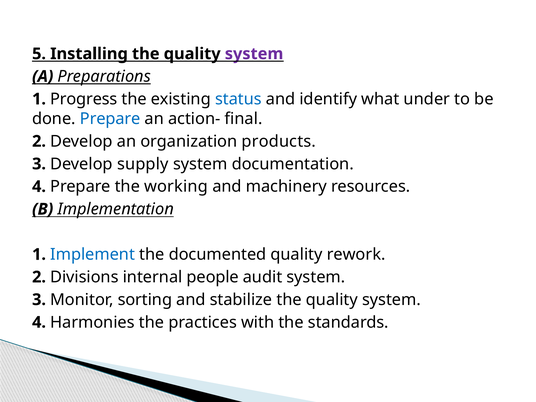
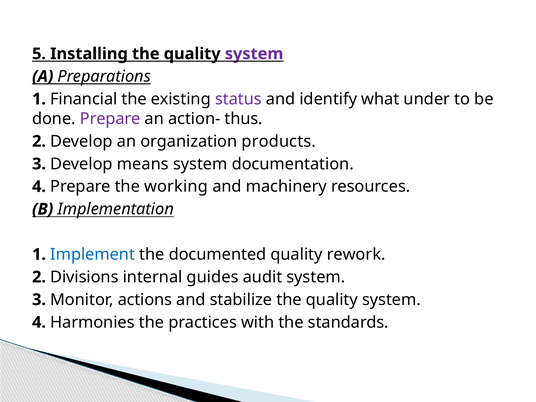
Progress: Progress -> Financial
status colour: blue -> purple
Prepare at (110, 119) colour: blue -> purple
final: final -> thus
supply: supply -> means
people: people -> guides
sorting: sorting -> actions
